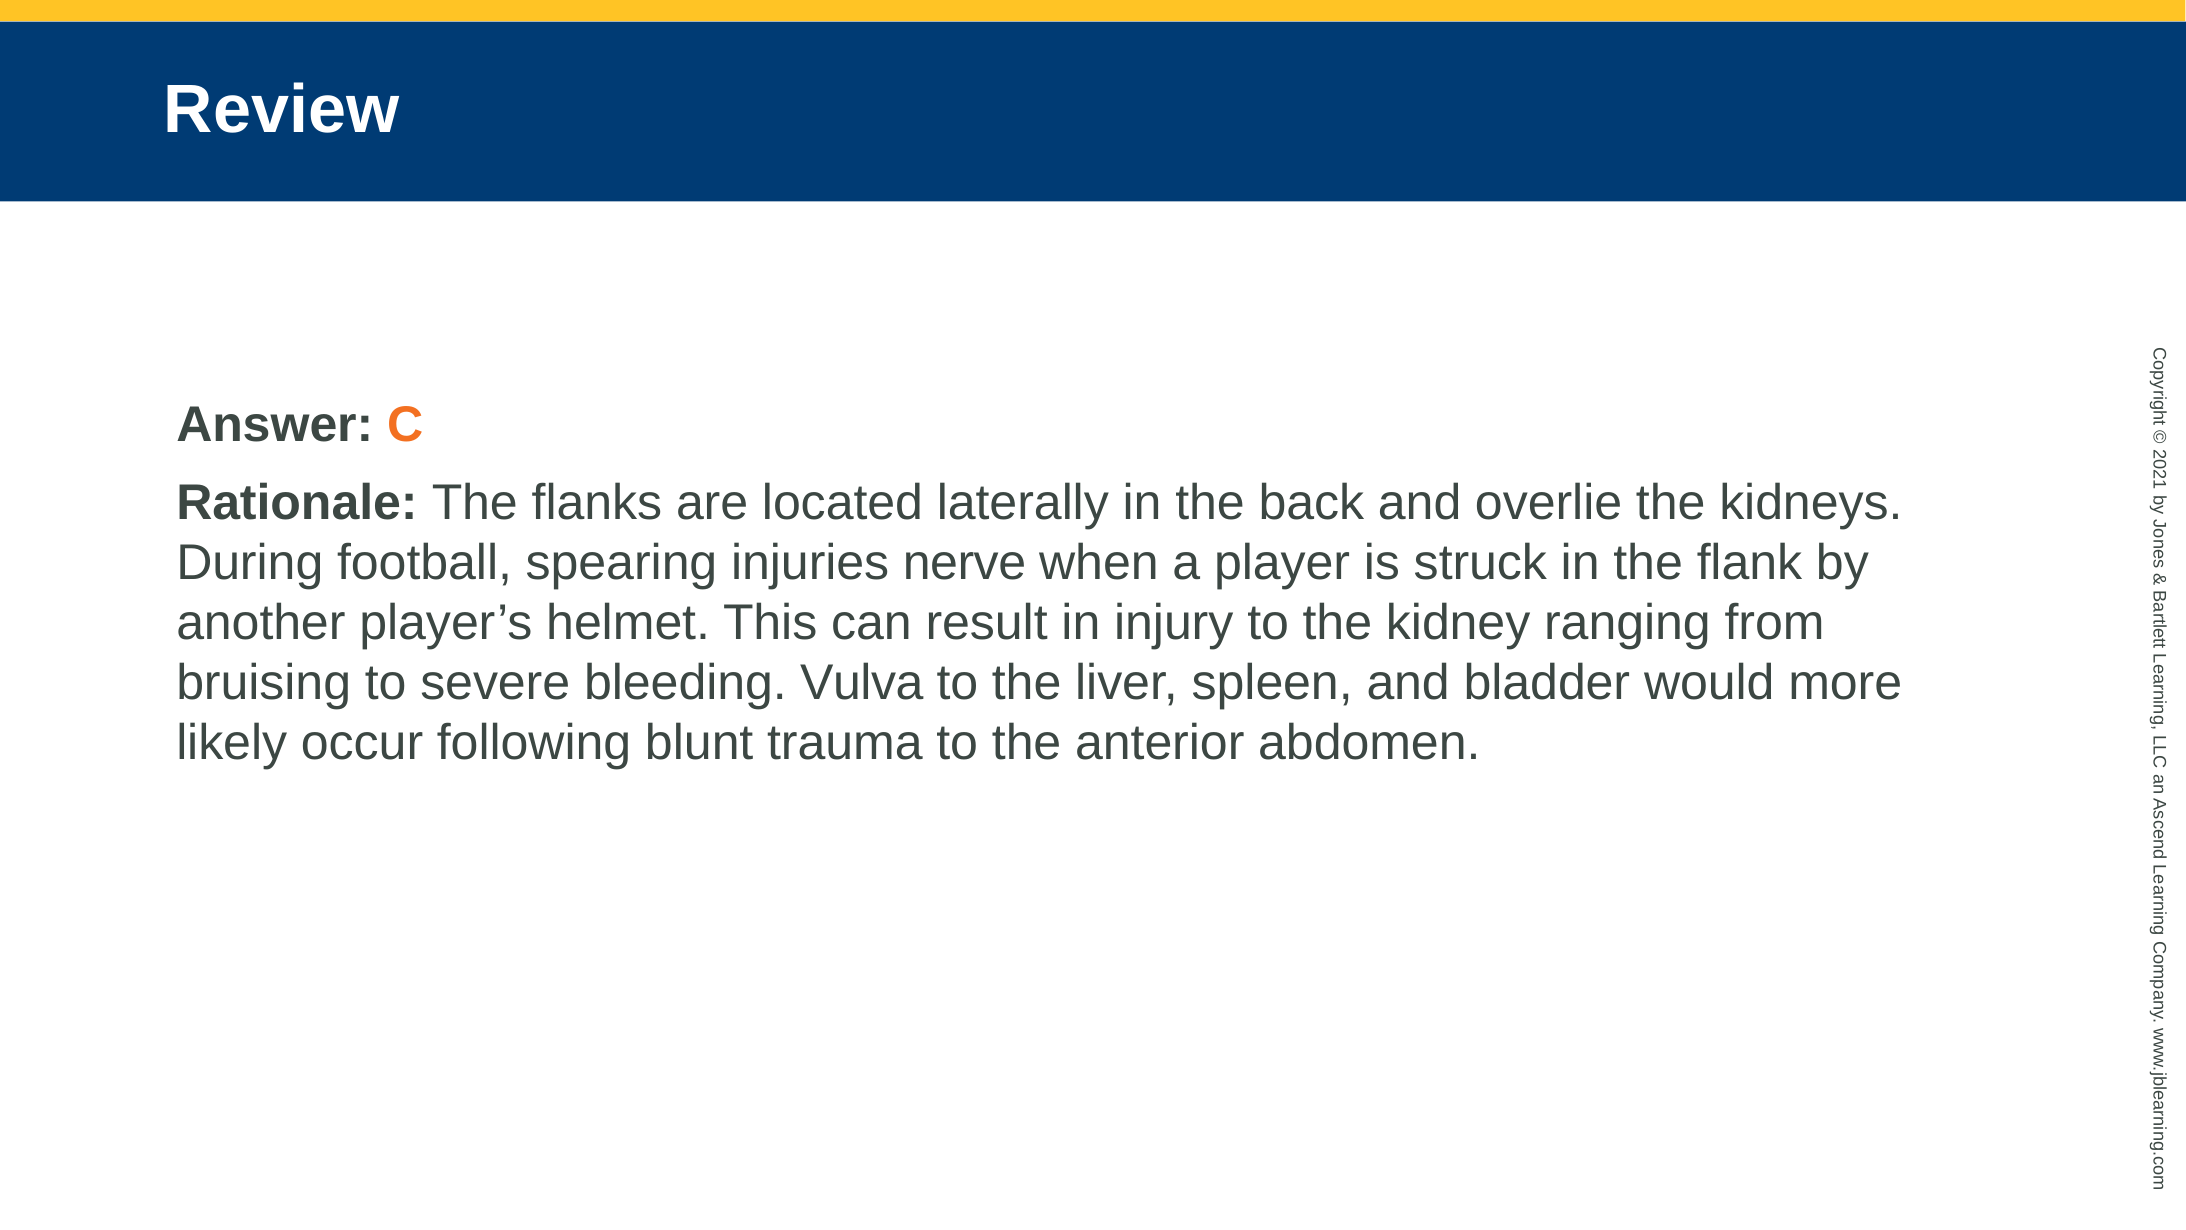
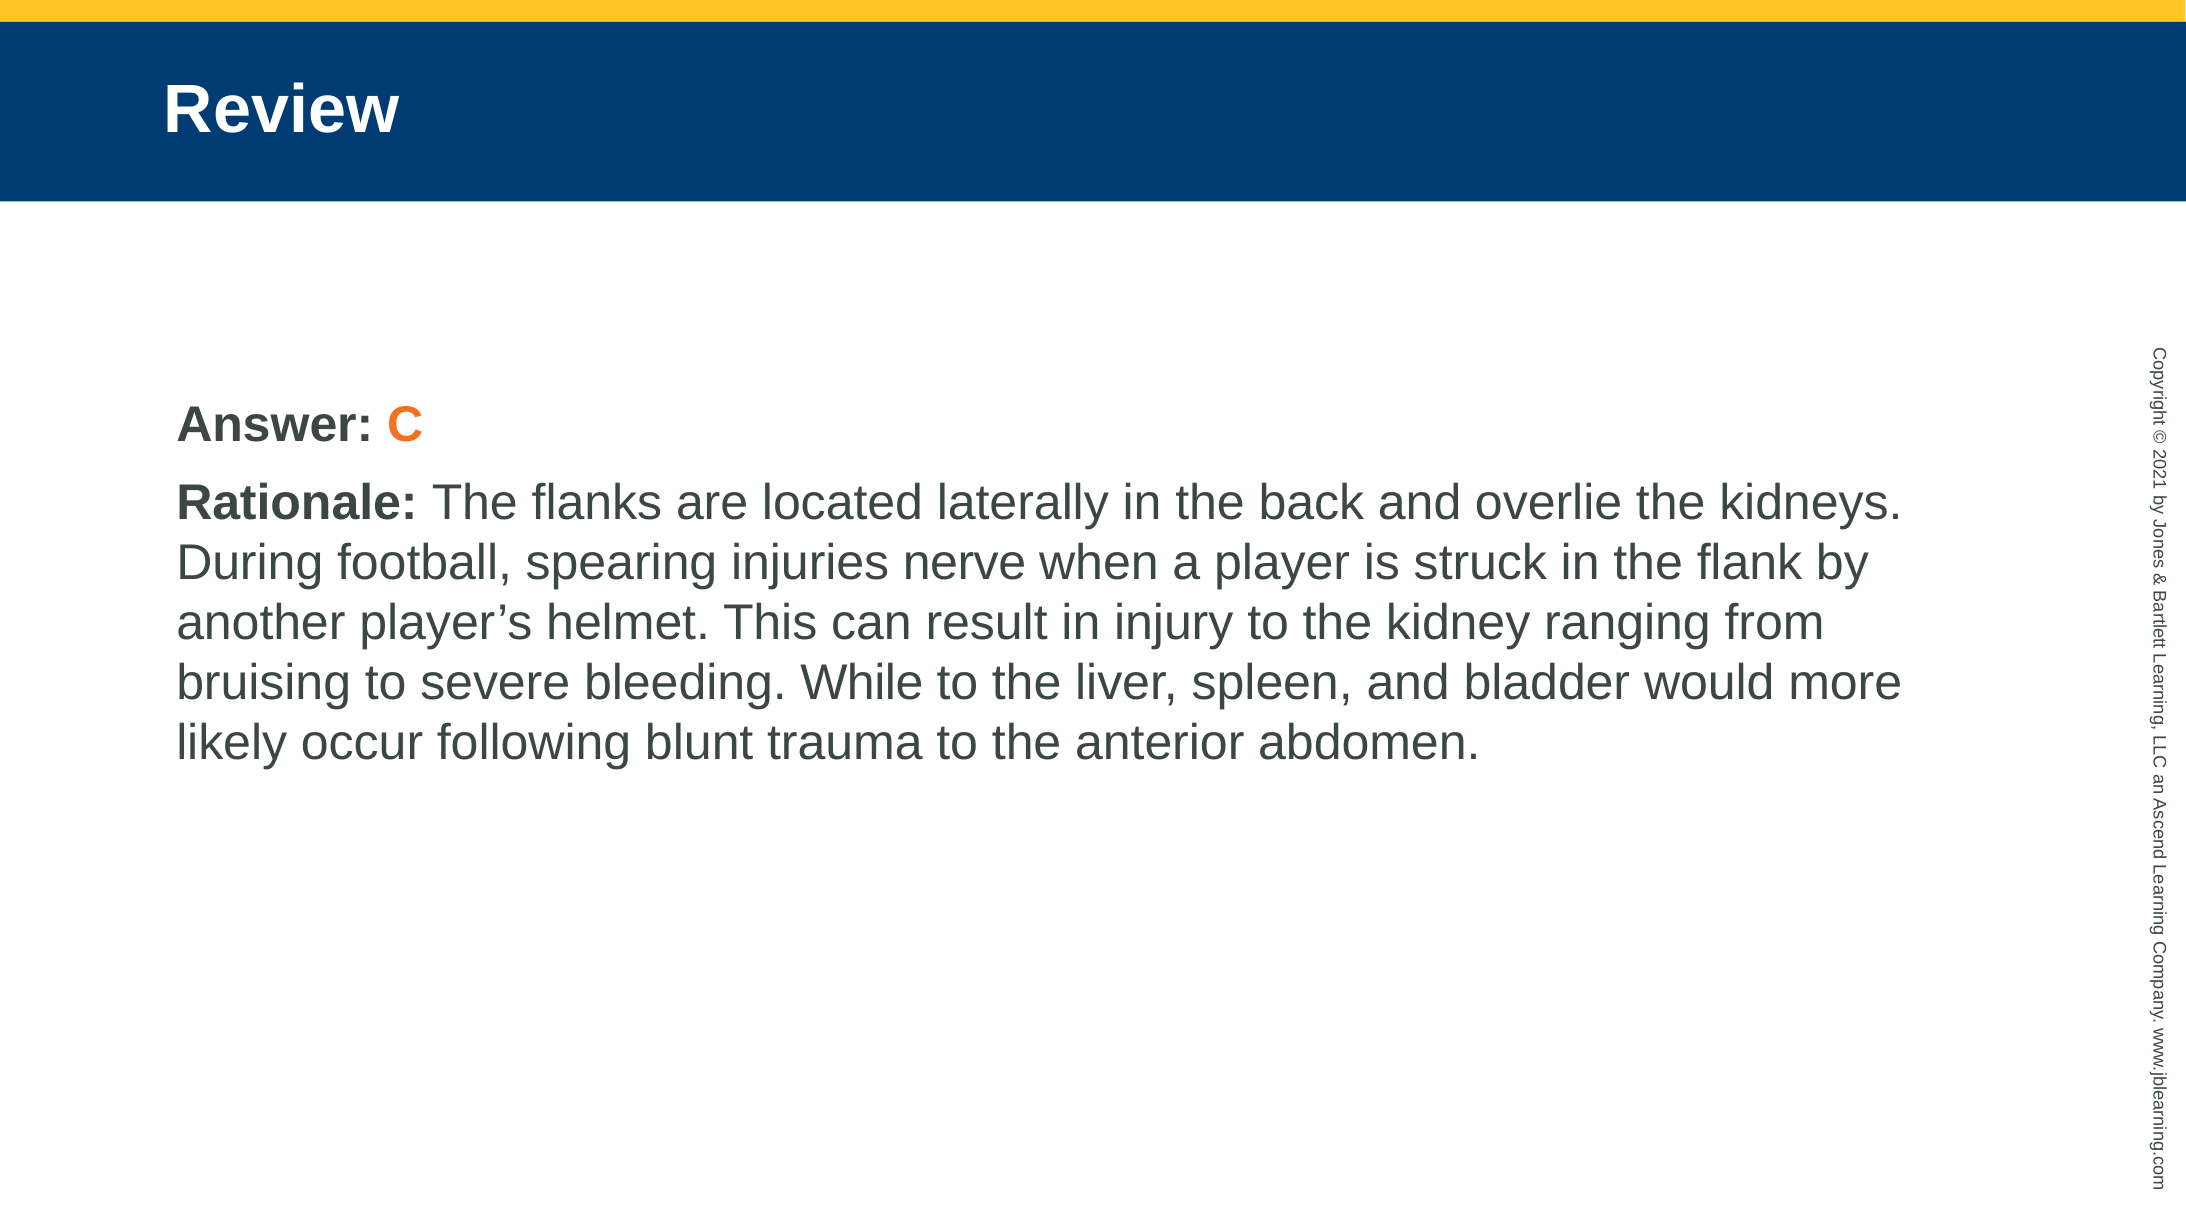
Vulva: Vulva -> While
